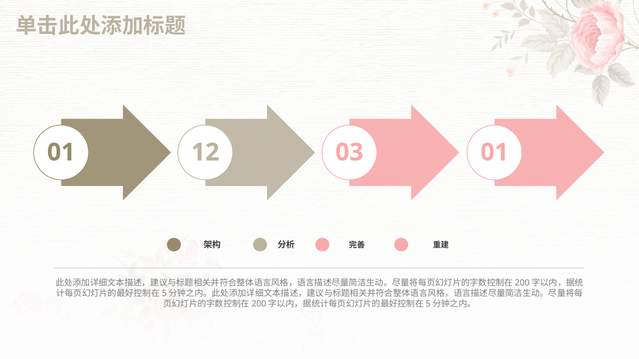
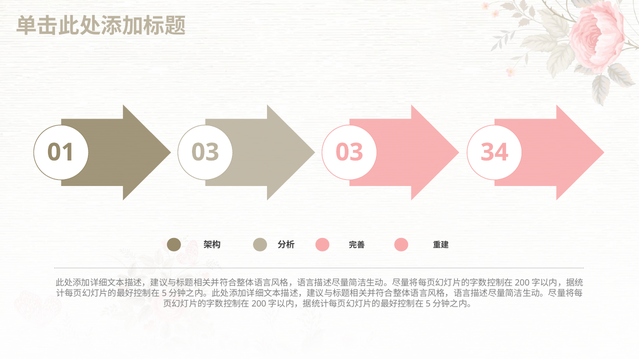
01 12: 12 -> 03
03 01: 01 -> 34
